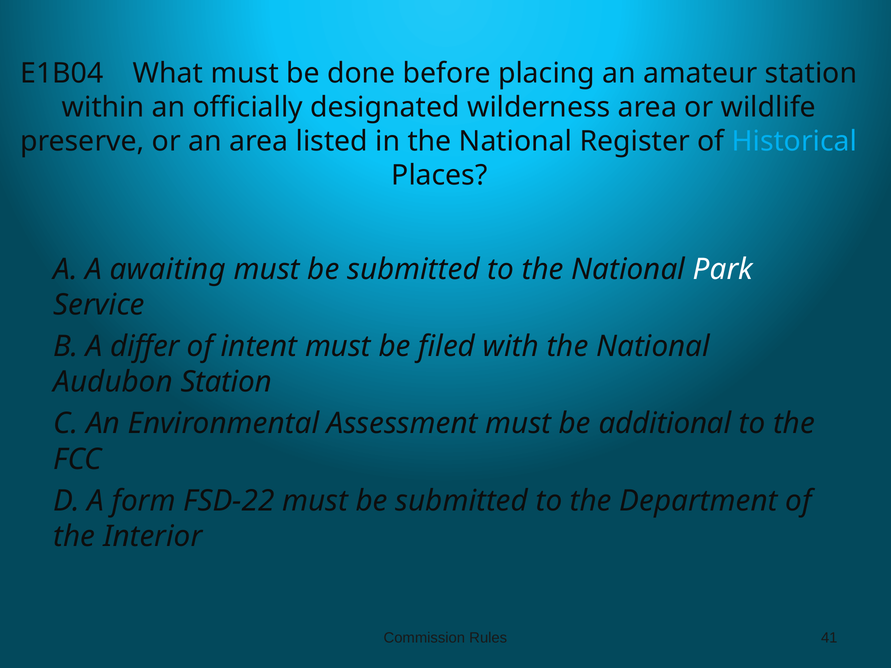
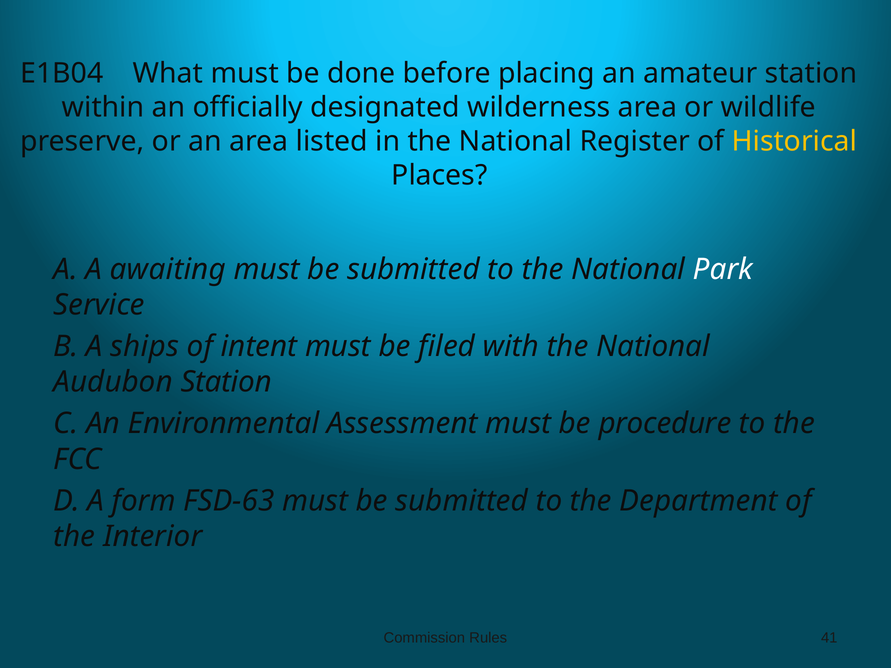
Historical colour: light blue -> yellow
differ: differ -> ships
additional: additional -> procedure
FSD-22: FSD-22 -> FSD-63
